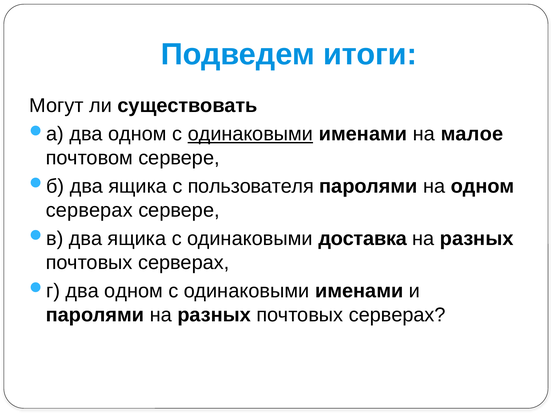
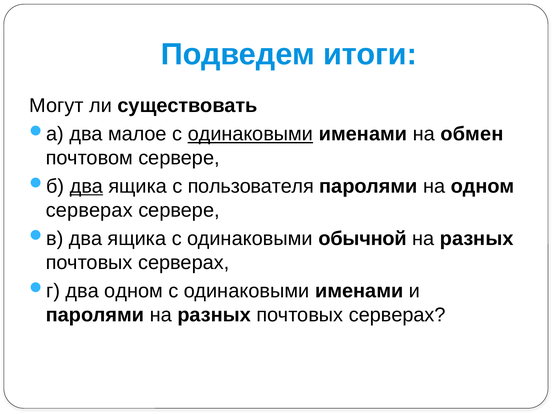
одном at (137, 134): одном -> малое
малое: малое -> обмен
два at (86, 186) underline: none -> present
доставка: доставка -> обычной
